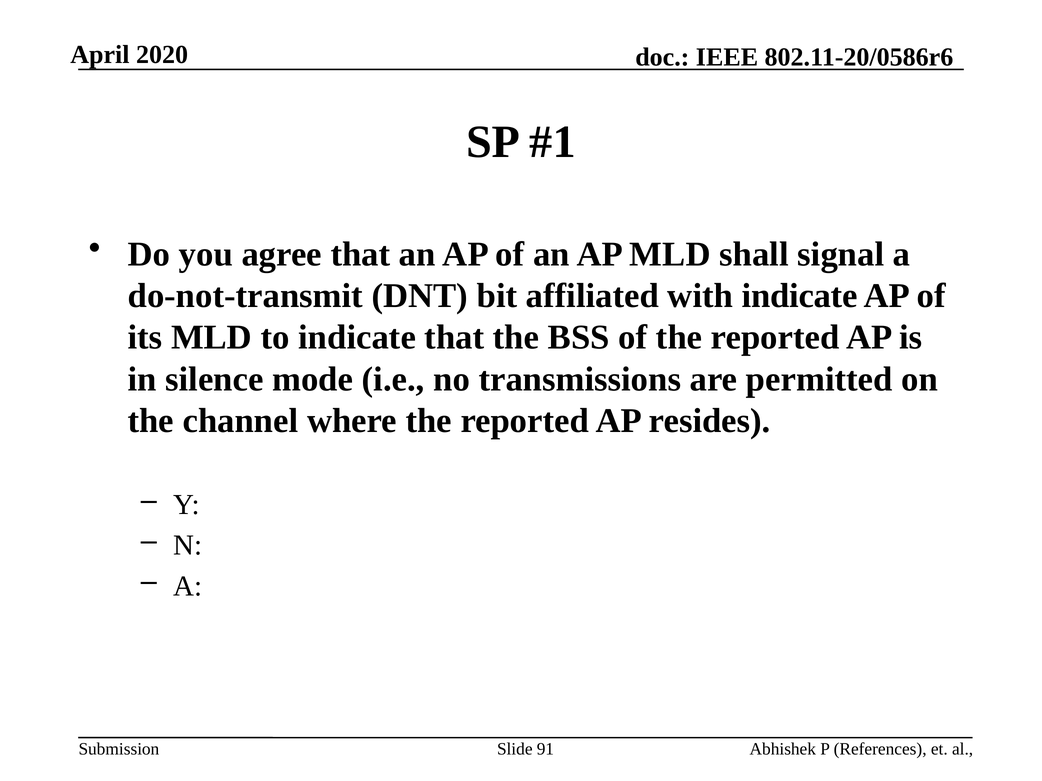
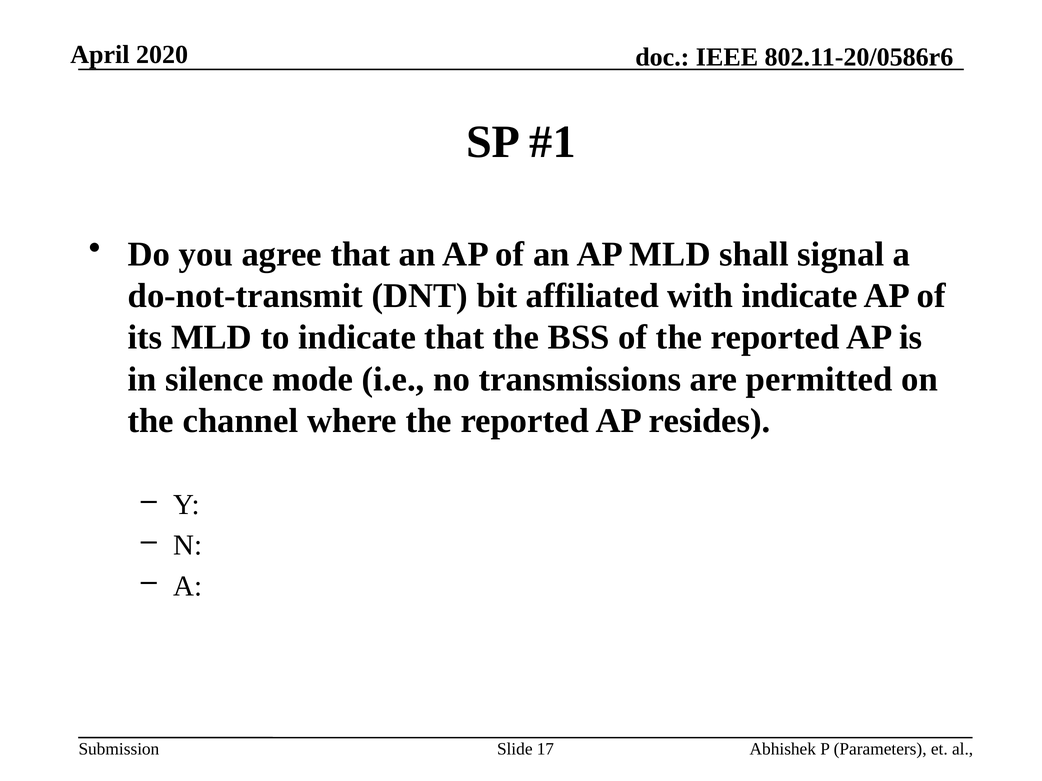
91: 91 -> 17
References: References -> Parameters
